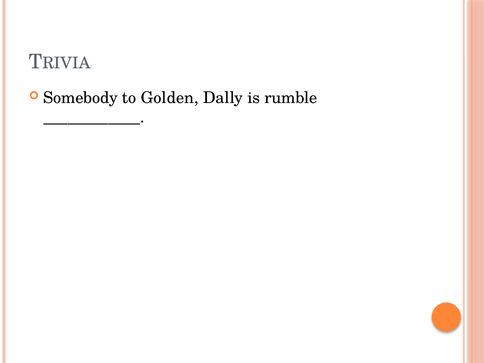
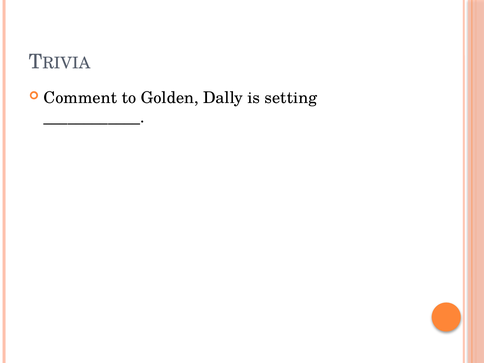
Somebody: Somebody -> Comment
rumble: rumble -> setting
